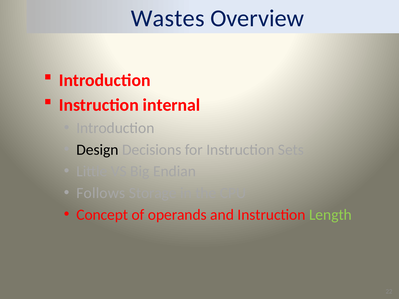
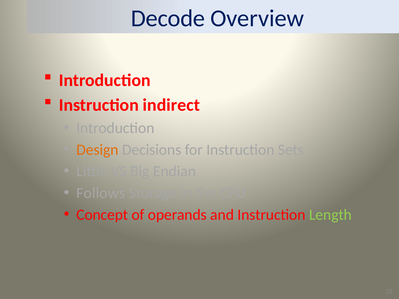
Wastes: Wastes -> Decode
internal: internal -> indirect
Design colour: black -> orange
